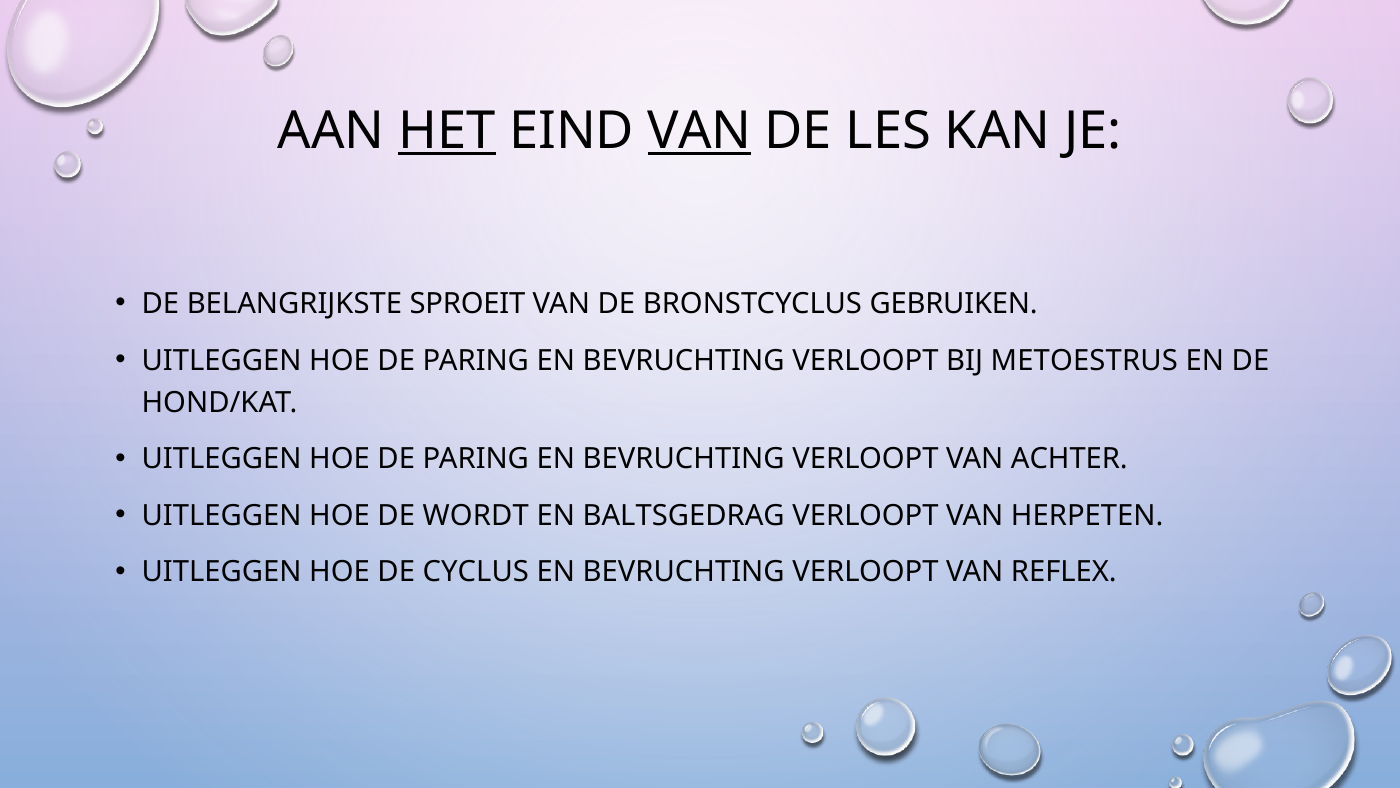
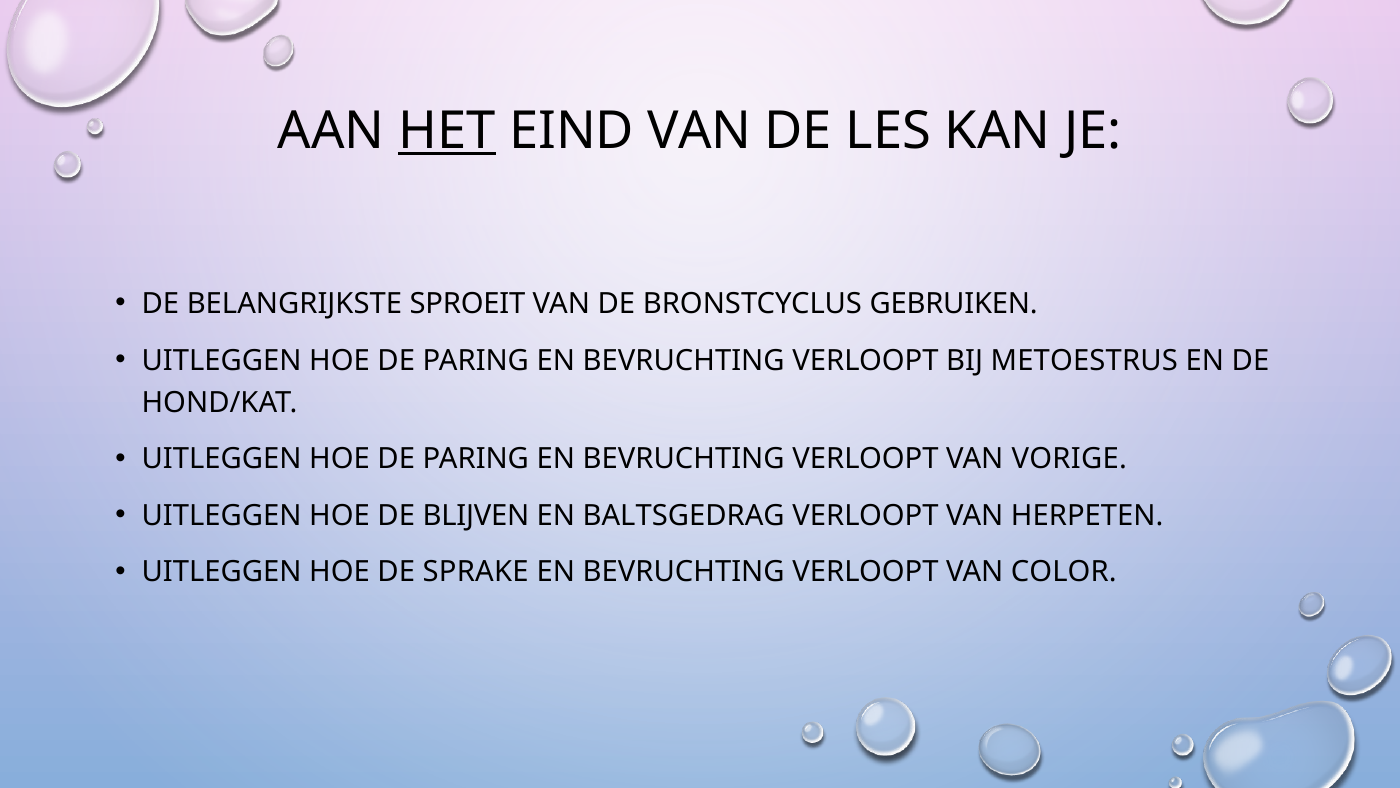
VAN at (700, 131) underline: present -> none
ACHTER: ACHTER -> VORIGE
WORDT: WORDT -> BLIJVEN
CYCLUS: CYCLUS -> SPRAKE
REFLEX: REFLEX -> COLOR
